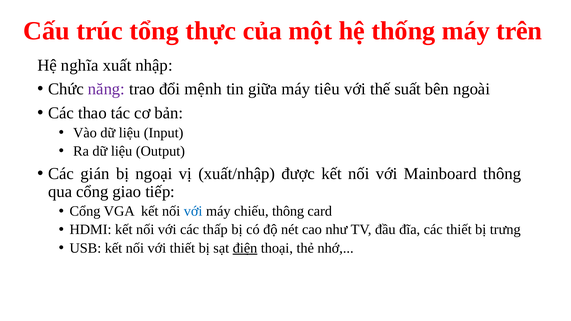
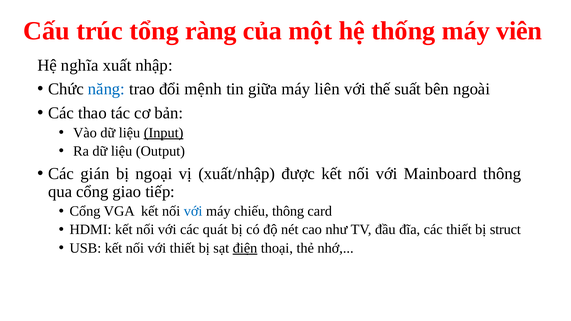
thực: thực -> ràng
trên: trên -> viên
năng colour: purple -> blue
tiêu: tiêu -> liên
Input underline: none -> present
thấp: thấp -> quát
trưng: trưng -> struct
